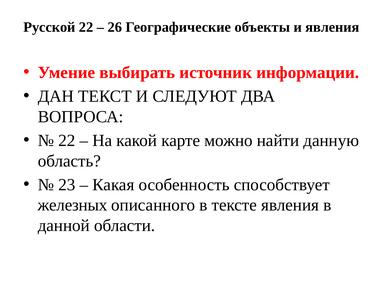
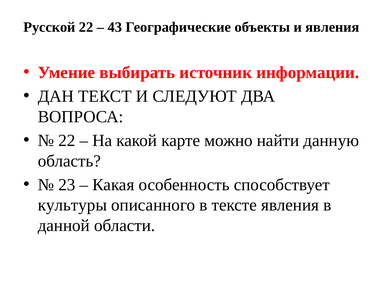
26: 26 -> 43
железных: железных -> культуры
